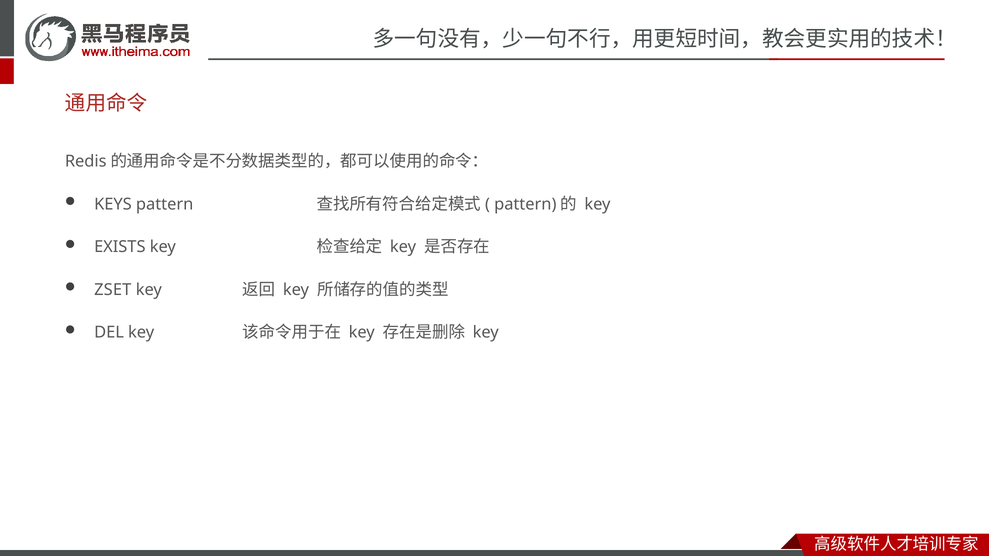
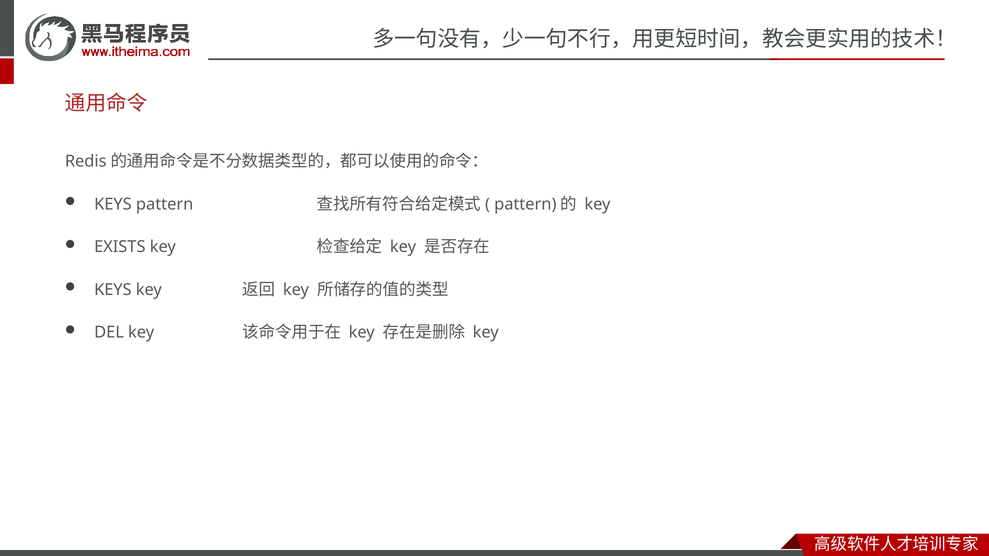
ZSET at (113, 290): ZSET -> KEYS
